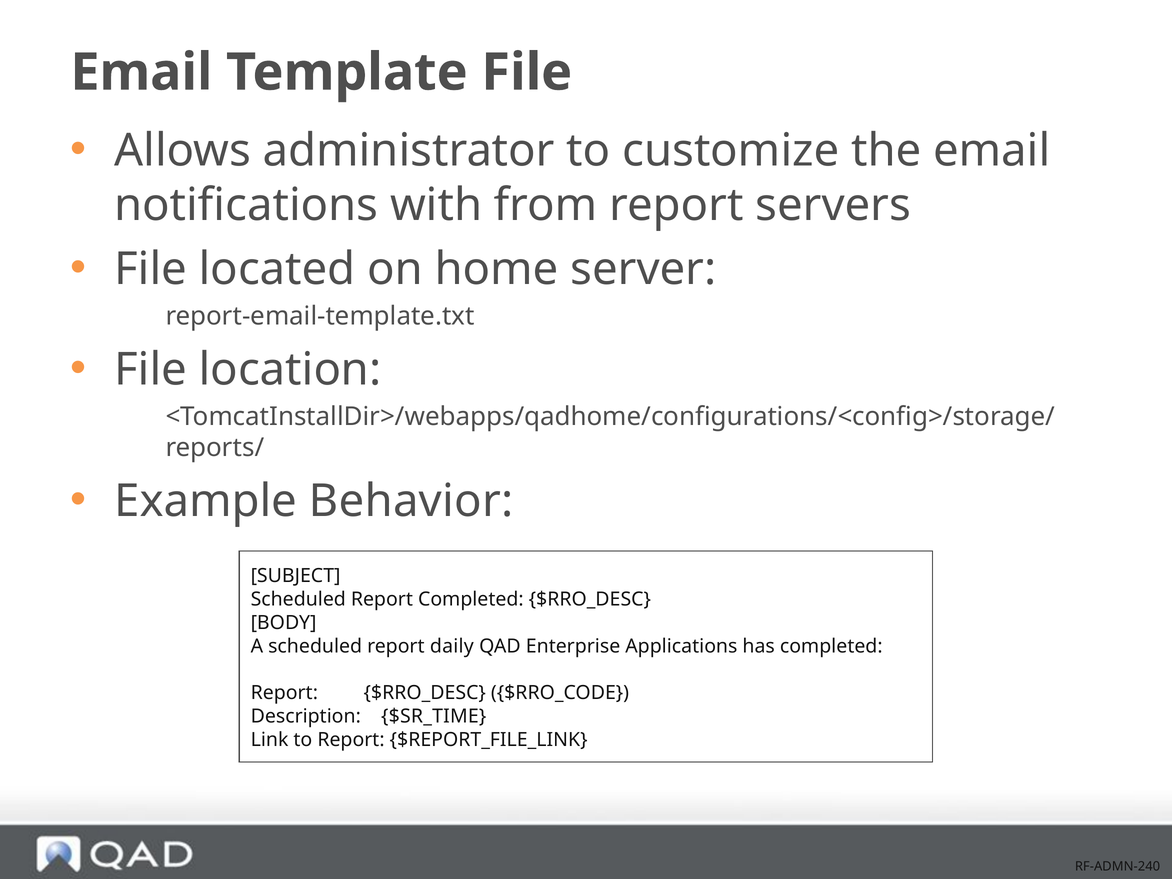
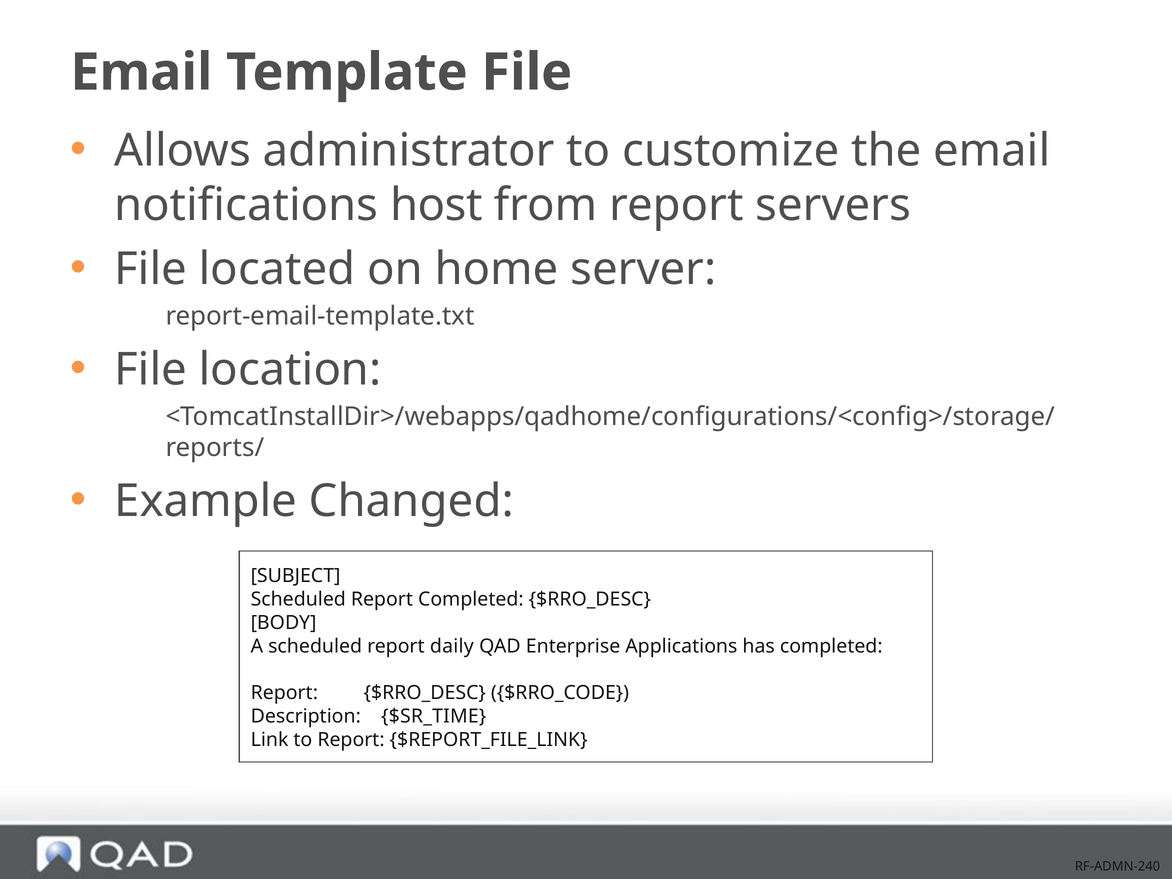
with: with -> host
Behavior: Behavior -> Changed
